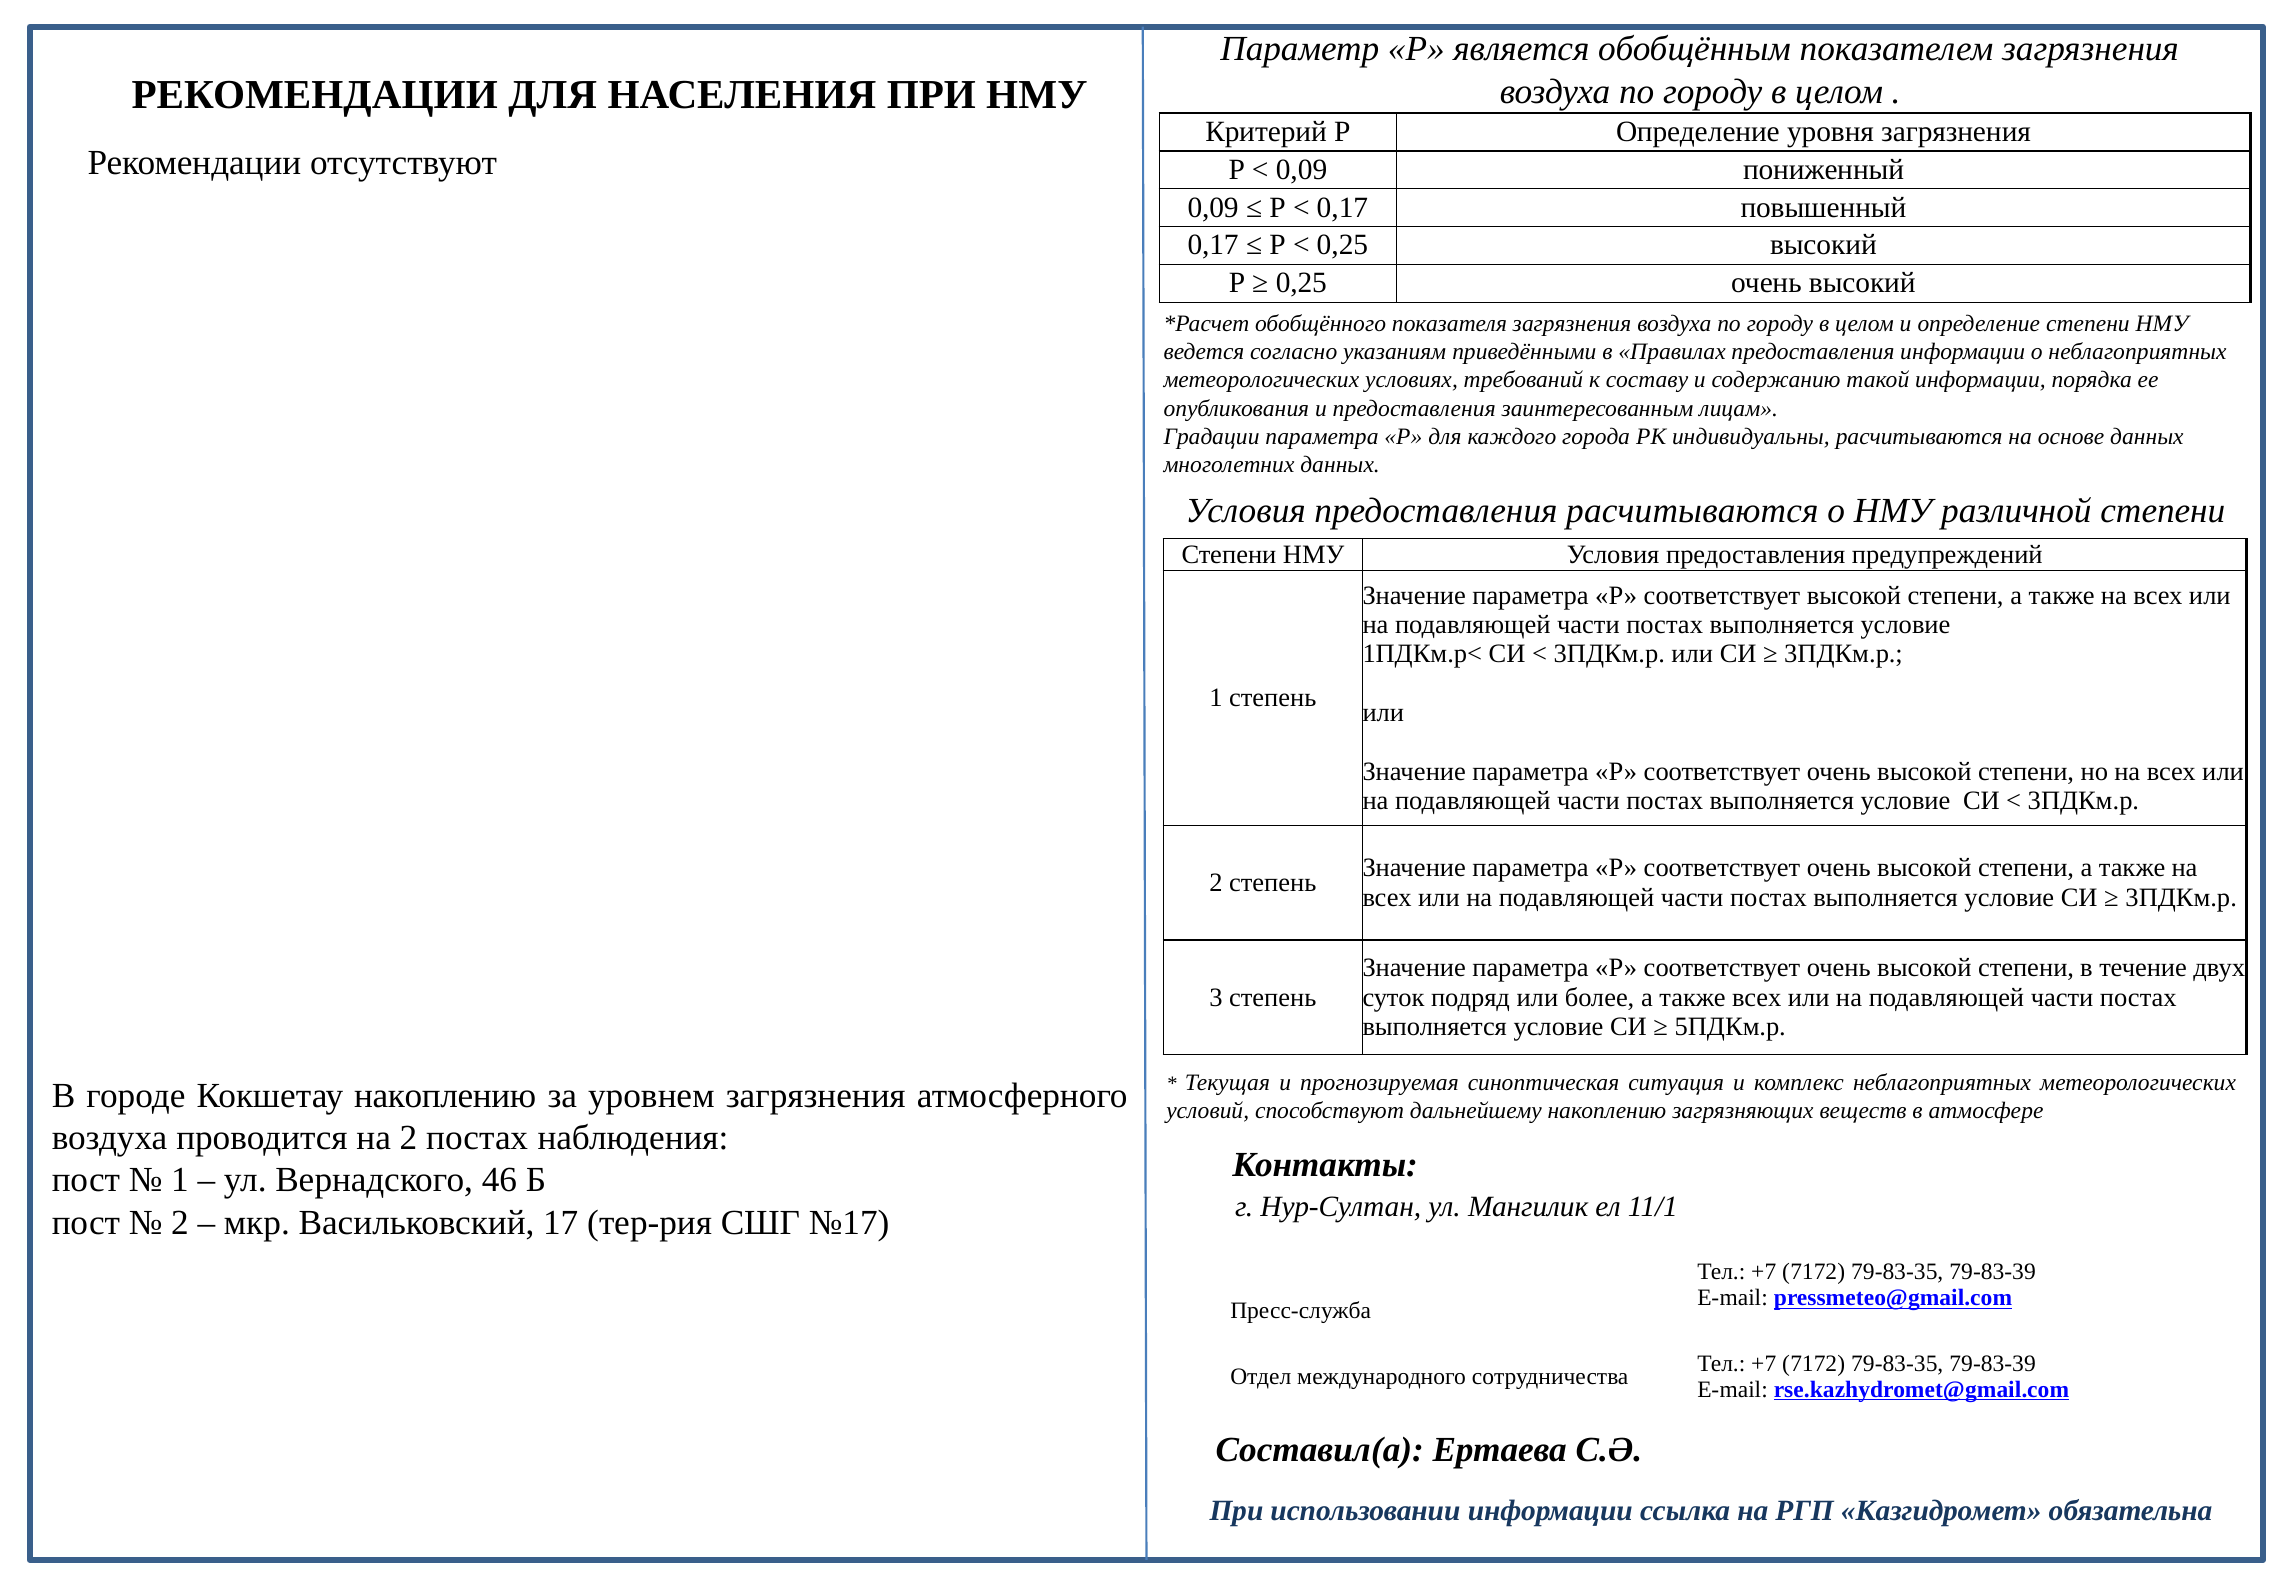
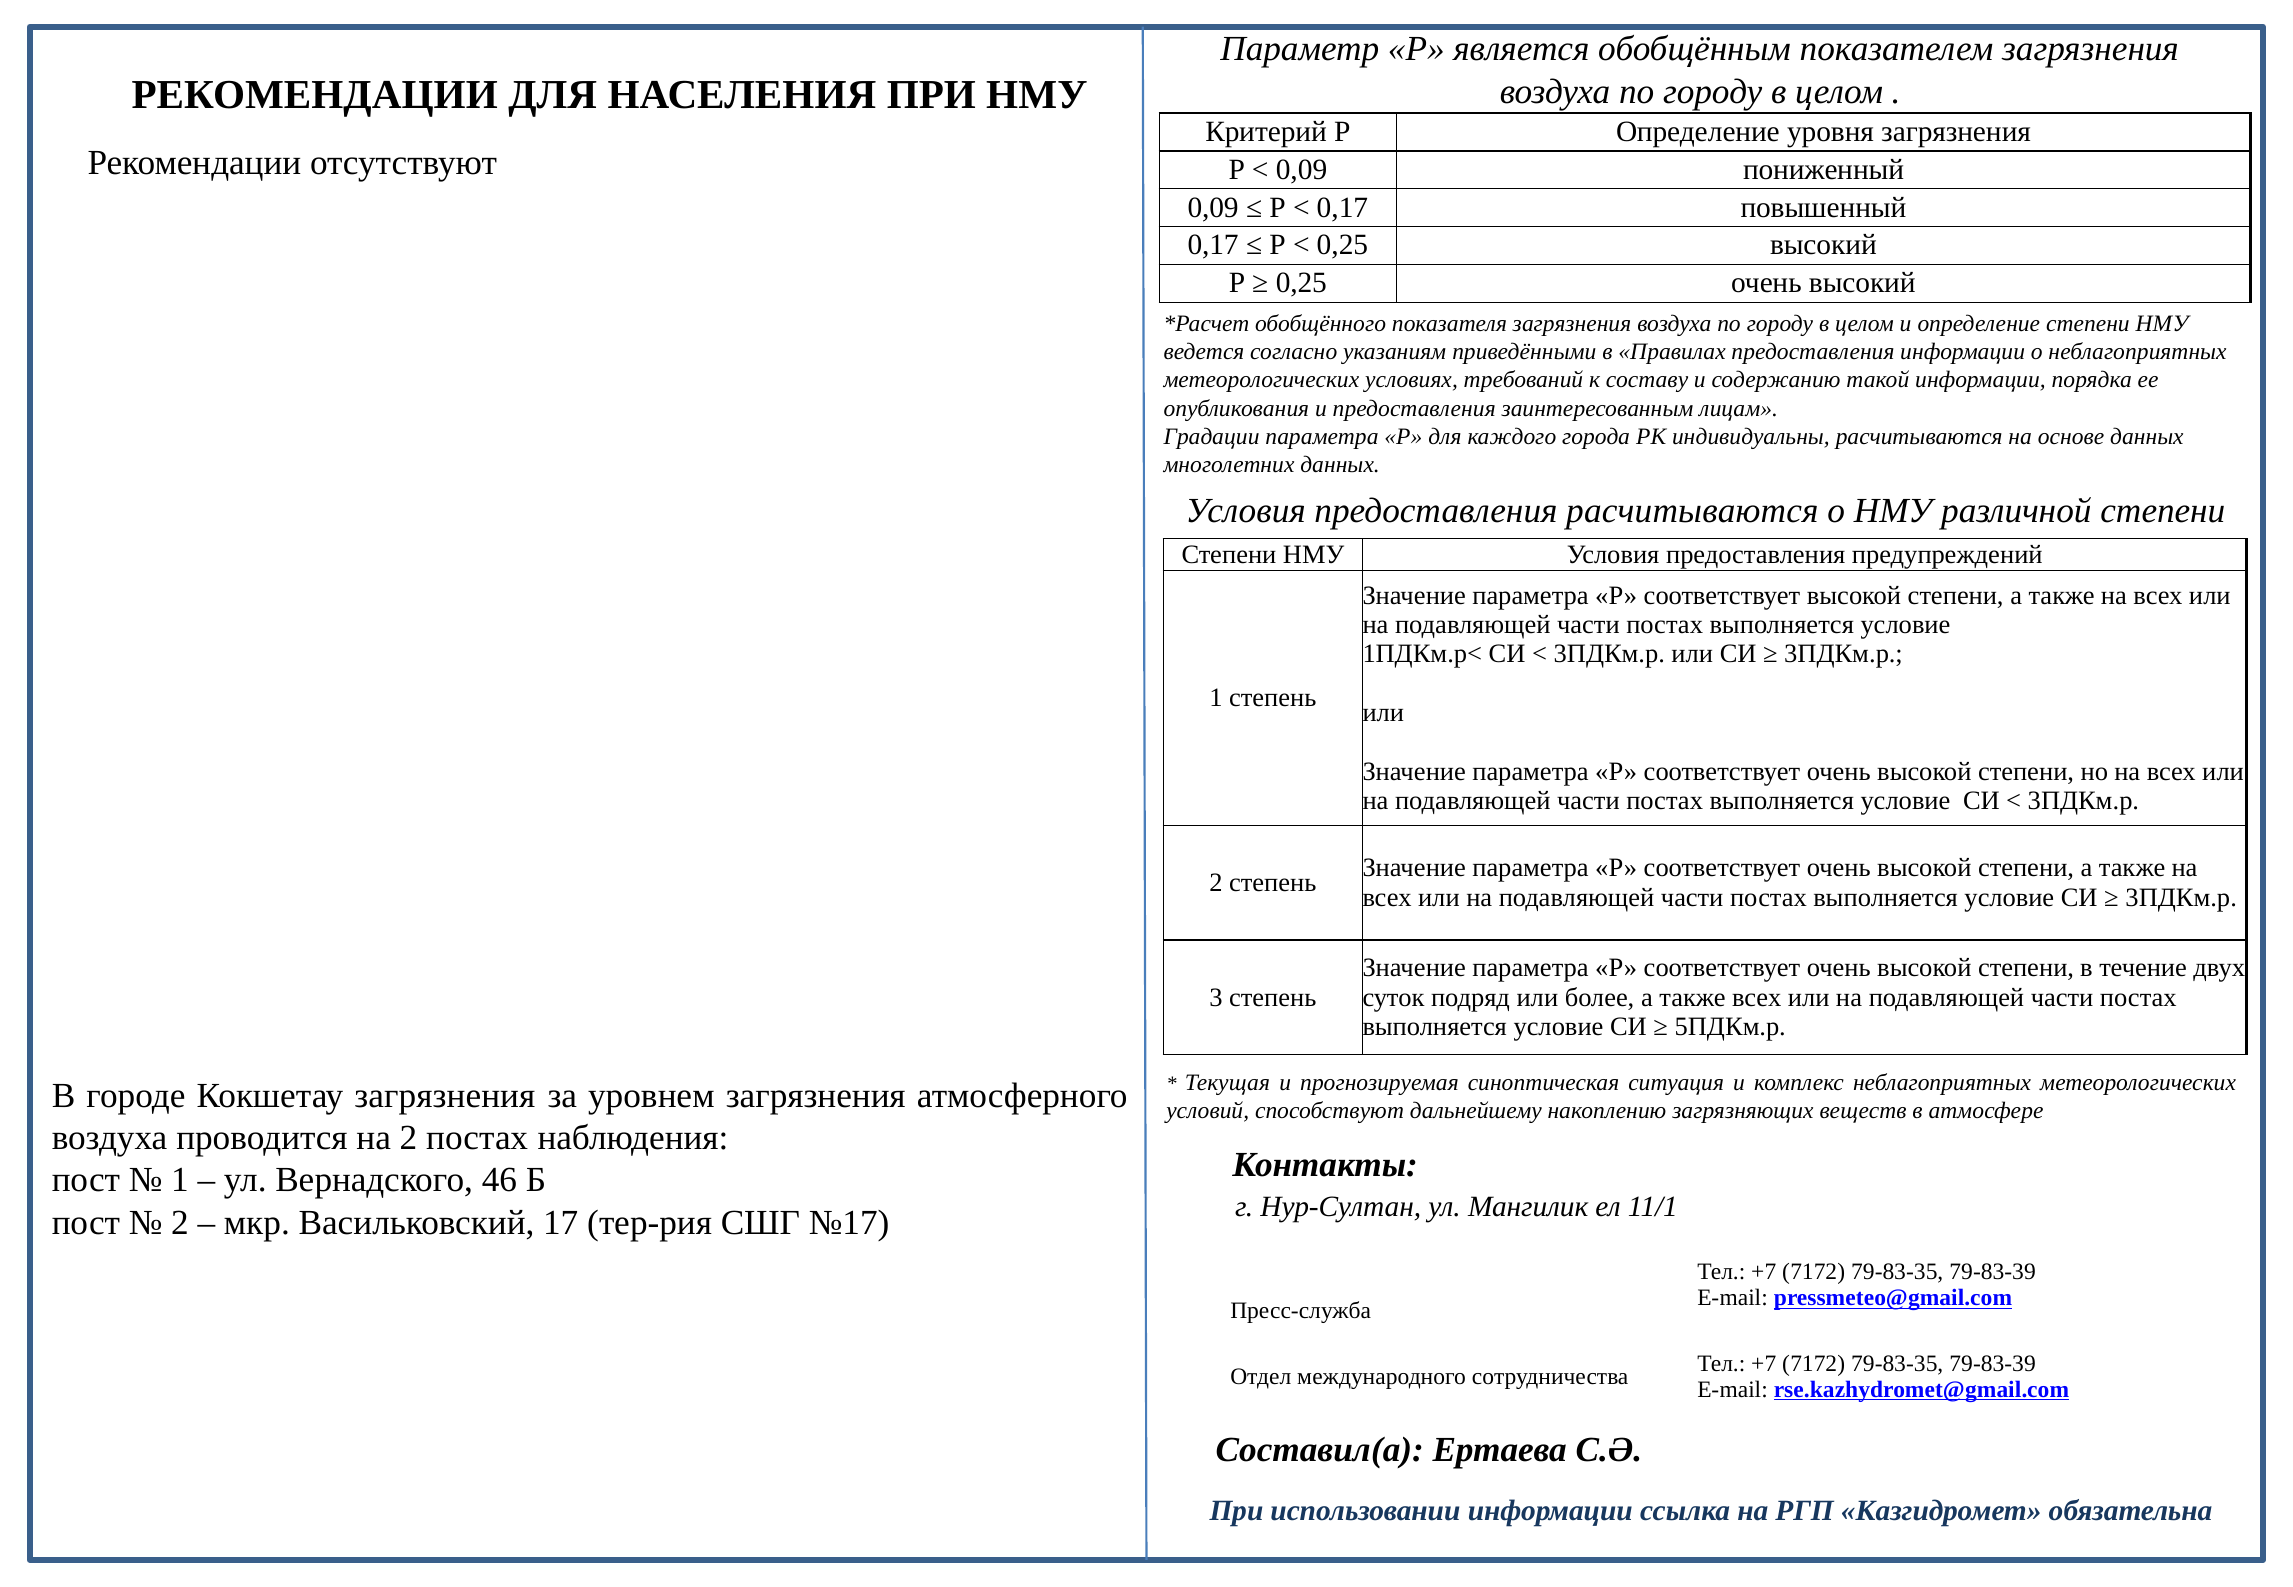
Кокшетау накоплению: накоплению -> загрязнения
